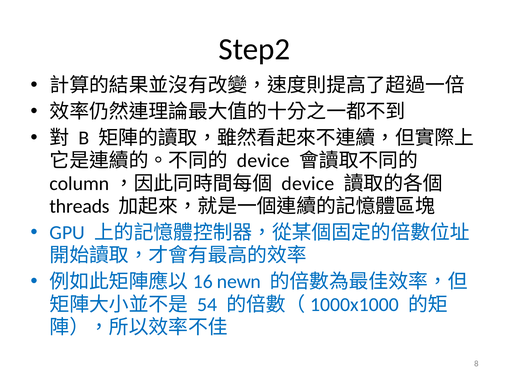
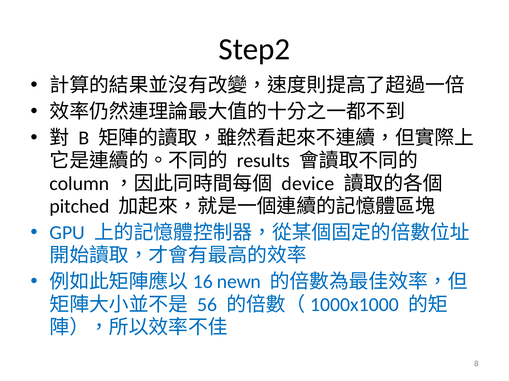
device at (263, 161): device -> results
threads: threads -> pitched
54: 54 -> 56
